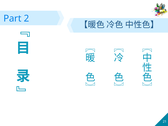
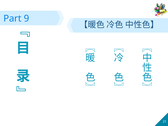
2: 2 -> 9
